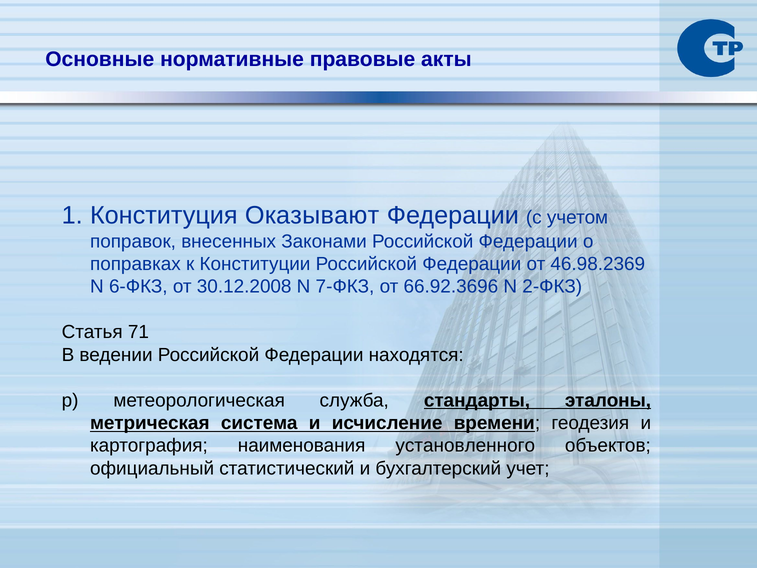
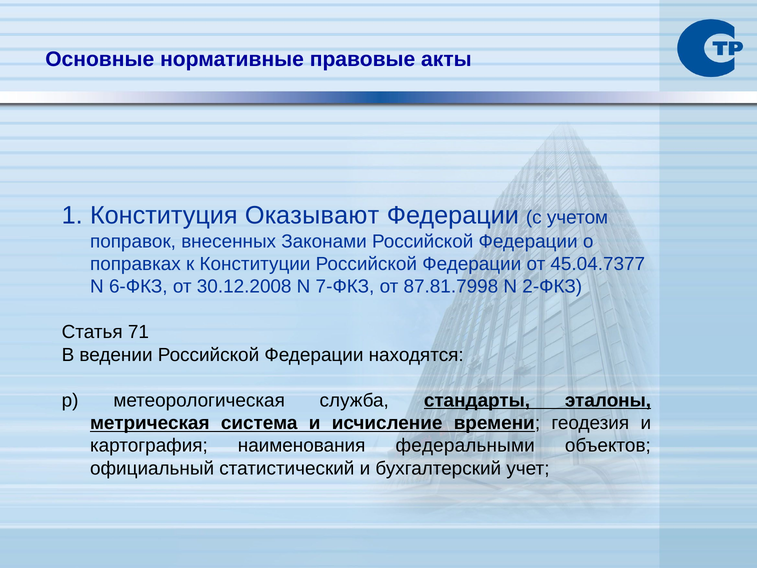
46.98.2369: 46.98.2369 -> 45.04.7377
66.92.3696: 66.92.3696 -> 87.81.7998
установленного: установленного -> федеральными
